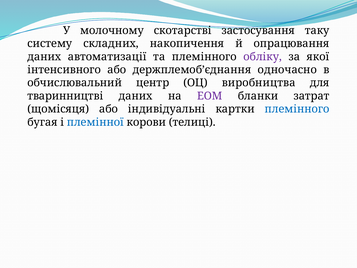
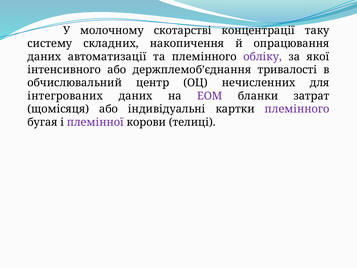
застосування: застосування -> концентрації
одночасно: одночасно -> тривалості
виробництва: виробництва -> нечисленних
тваринництві: тваринництві -> інтегрованих
племінного at (297, 109) colour: blue -> purple
племінної colour: blue -> purple
